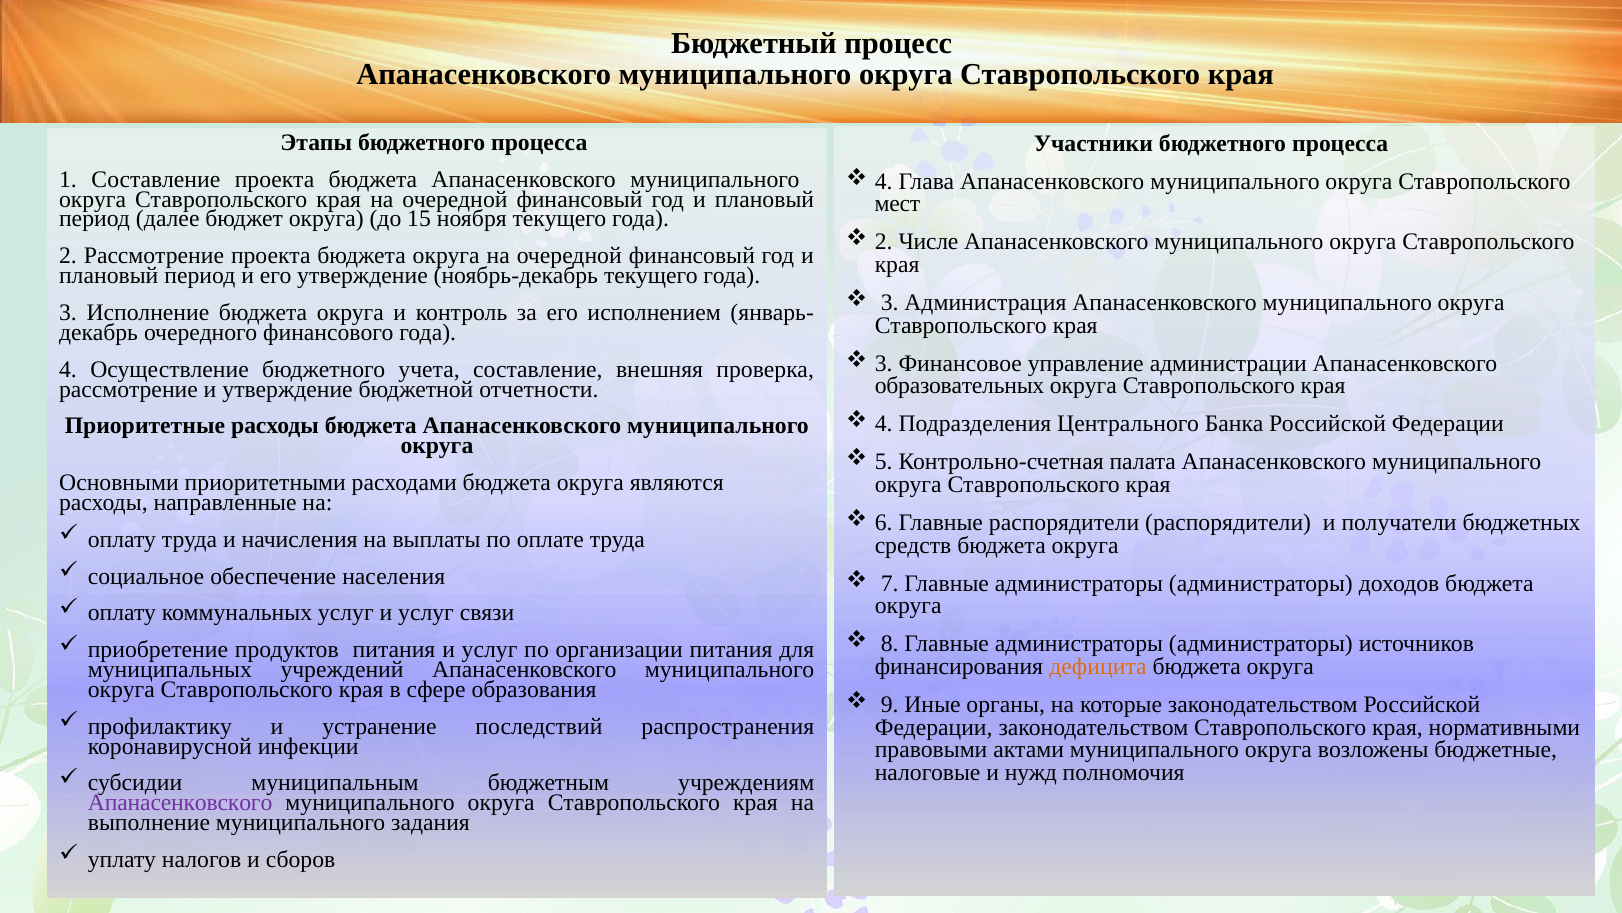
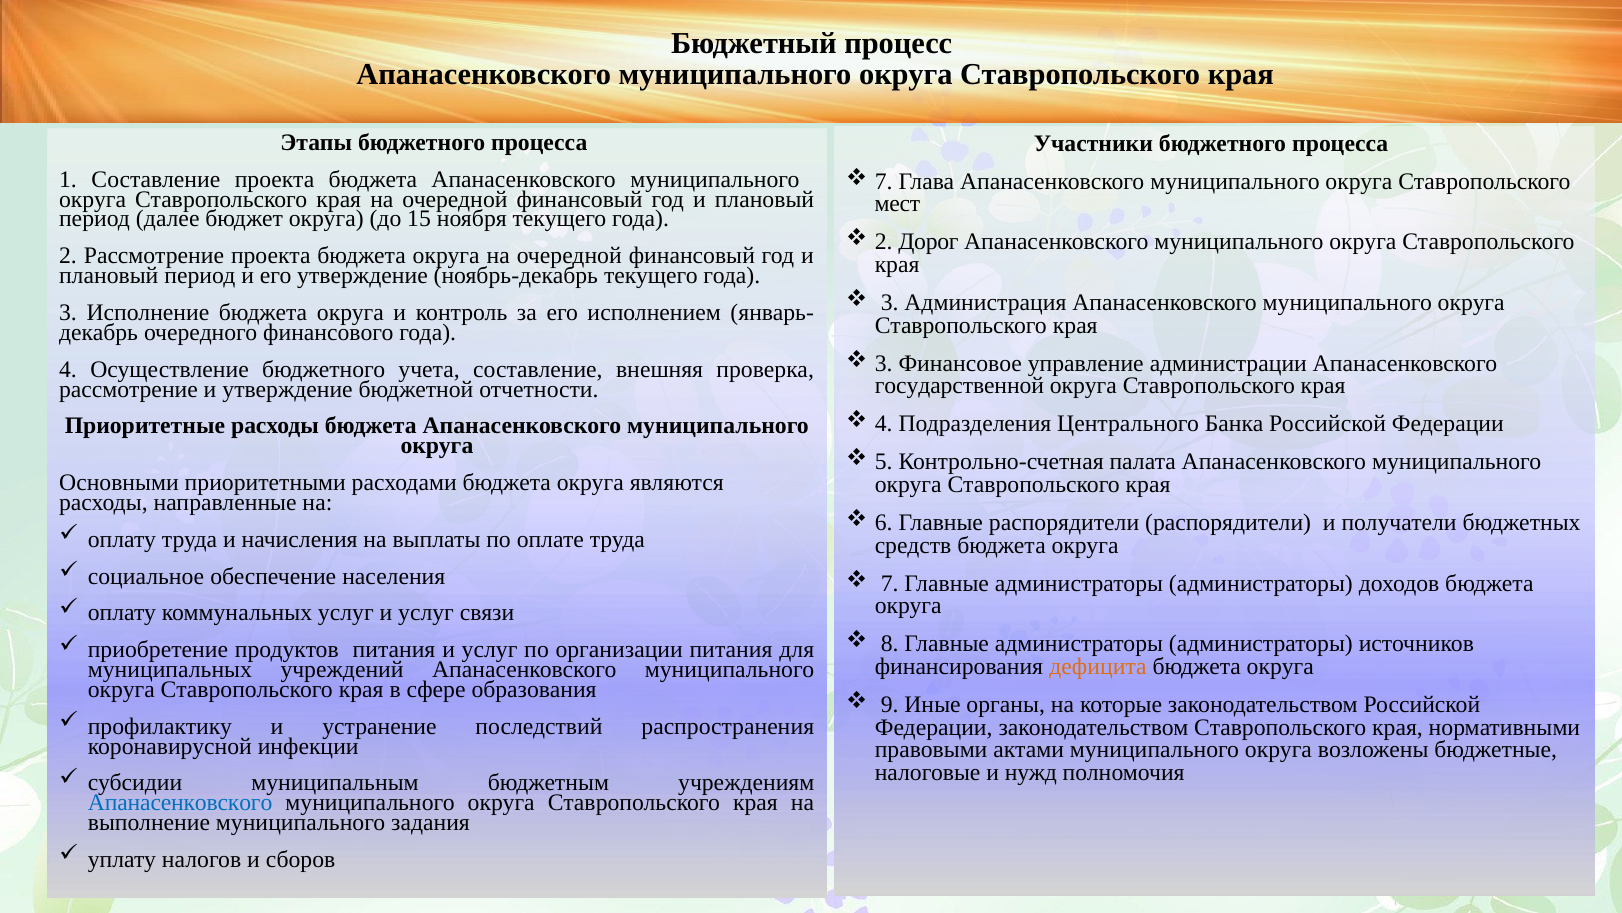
4 at (884, 181): 4 -> 7
Числе: Числе -> Дорог
образовательных: образовательных -> государственной
Апанасенковского at (180, 802) colour: purple -> blue
